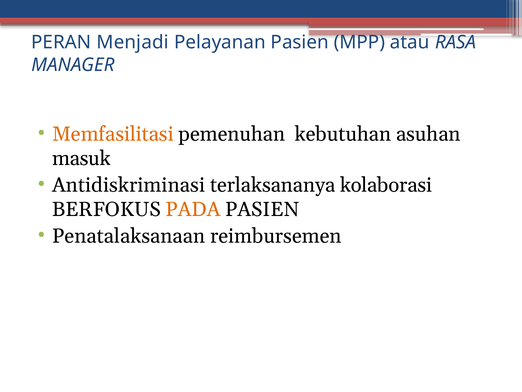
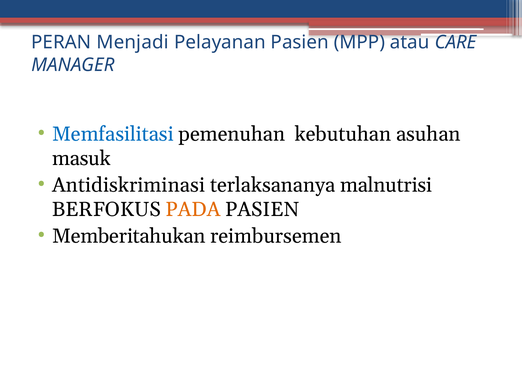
RASA: RASA -> CARE
Memfasilitasi colour: orange -> blue
kolaborasi: kolaborasi -> malnutrisi
Penatalaksanaan: Penatalaksanaan -> Memberitahukan
